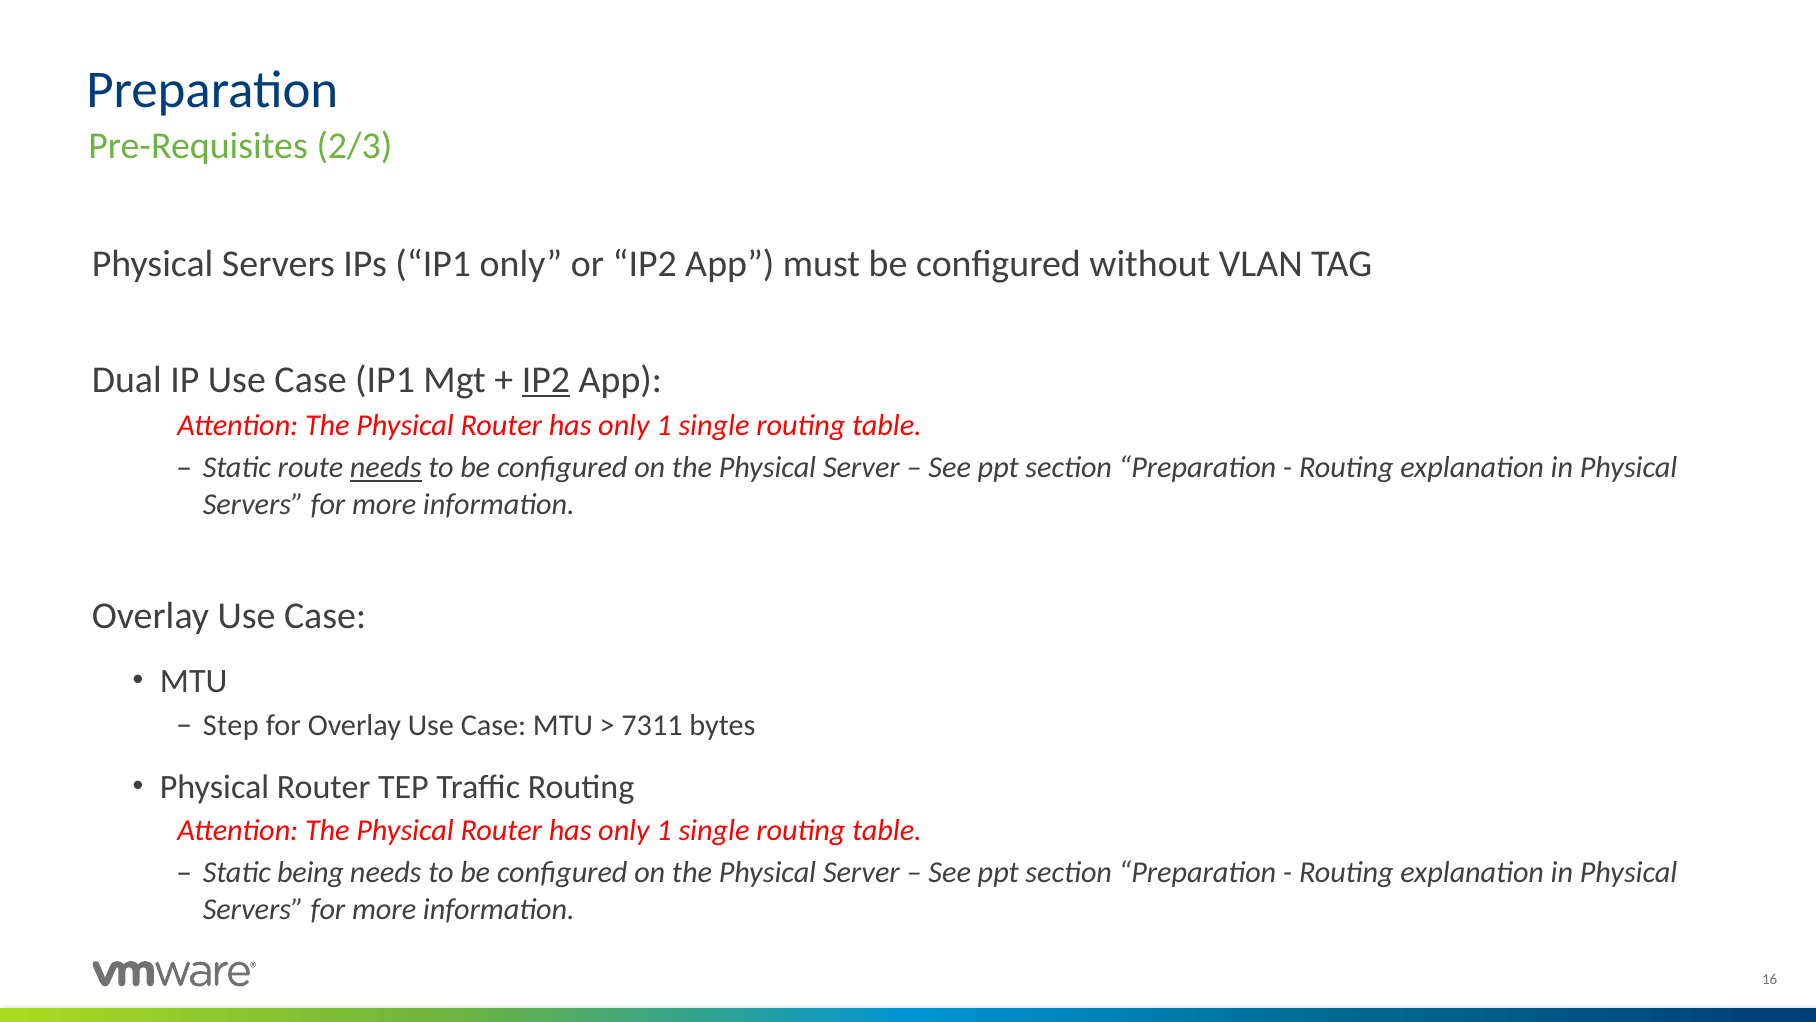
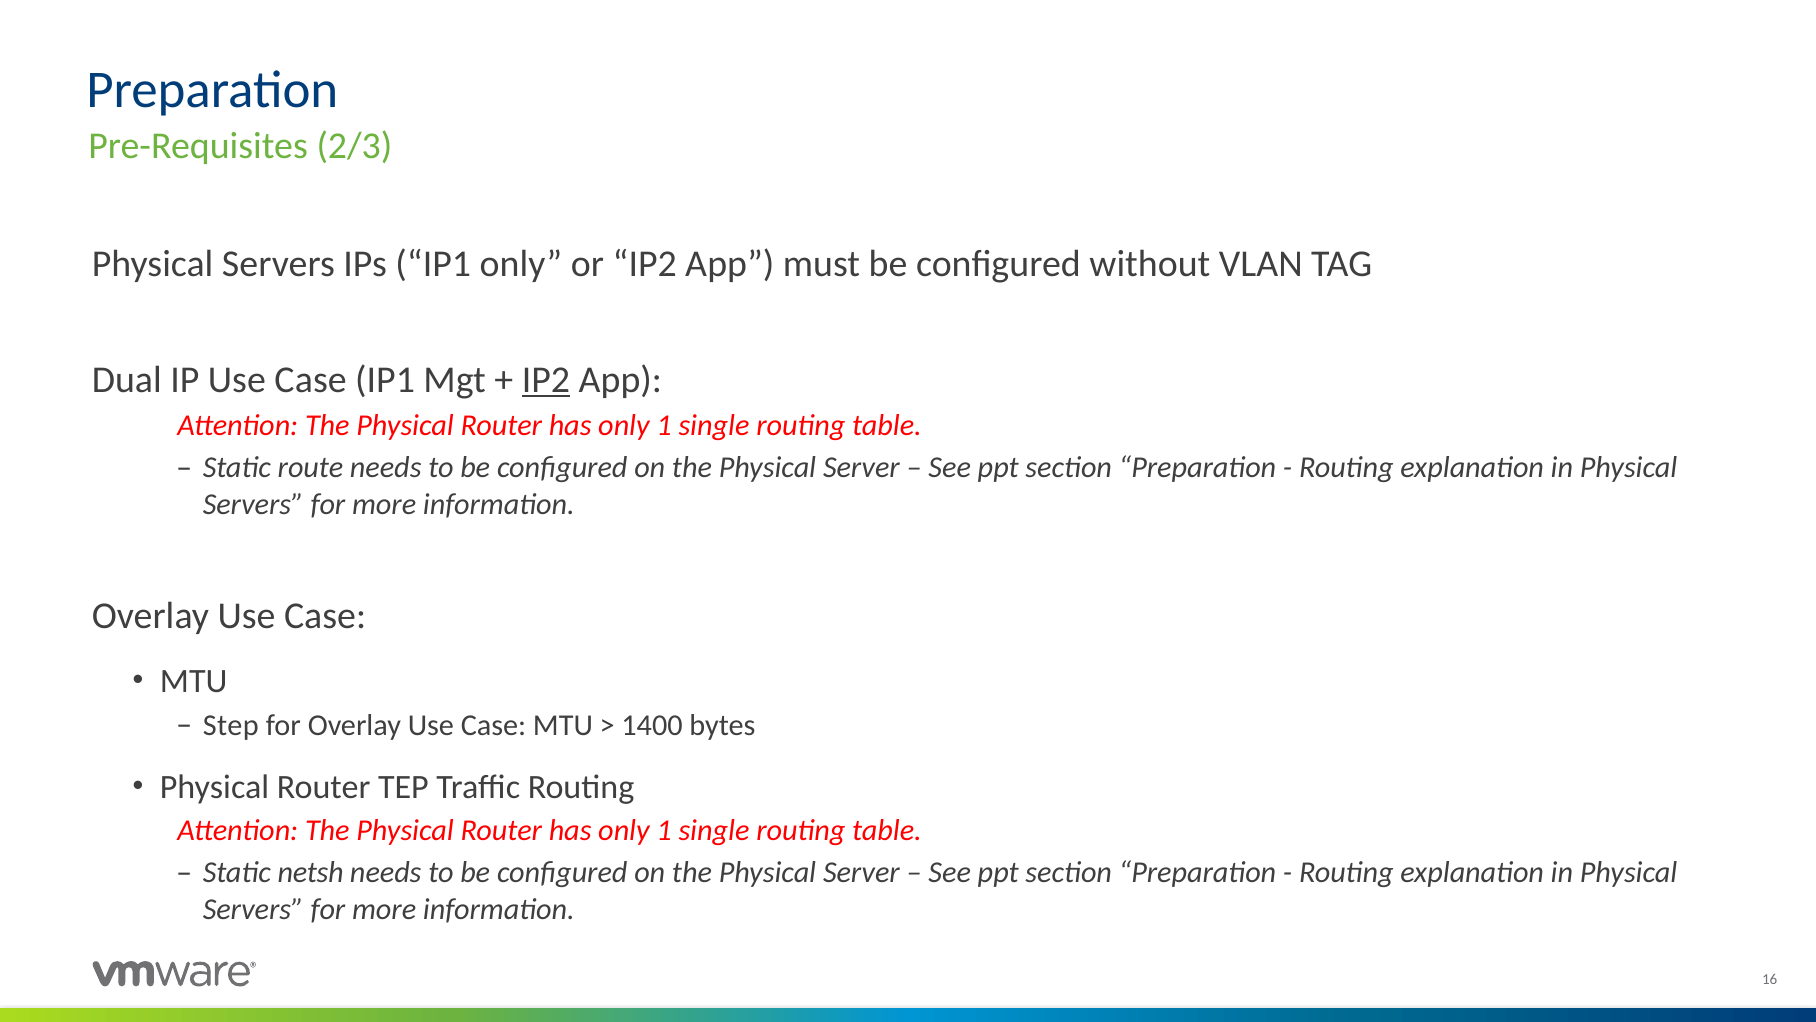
needs at (386, 468) underline: present -> none
7311: 7311 -> 1400
being: being -> netsh
